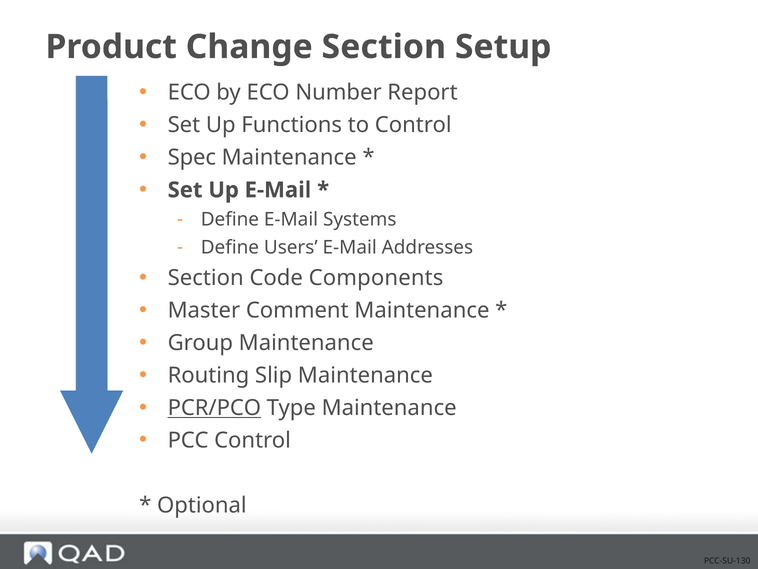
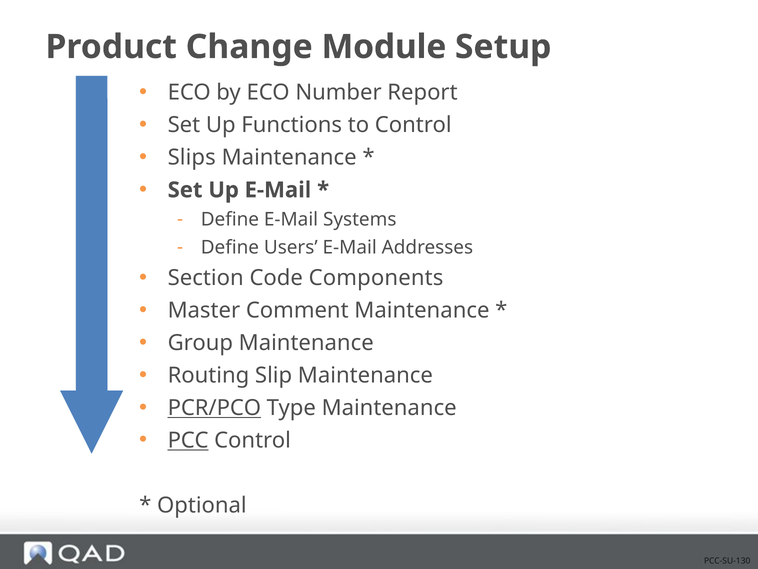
Change Section: Section -> Module
Spec: Spec -> Slips
PCC underline: none -> present
